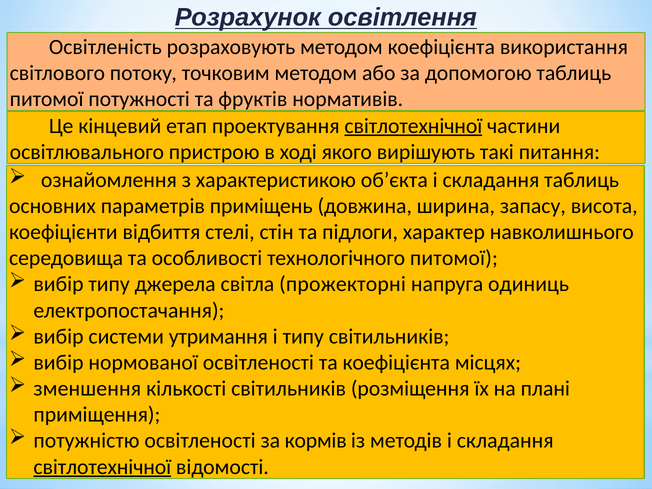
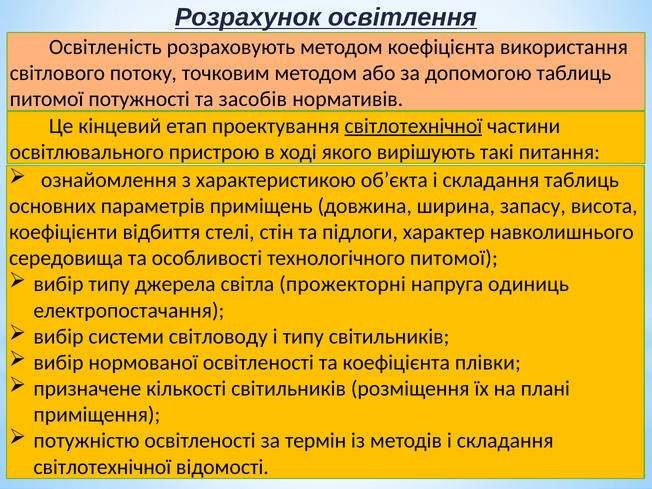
фруктів: фруктів -> засобів
утримання: утримання -> світловоду
місцях: місцях -> плівки
зменшення: зменшення -> призначене
кормів: кормів -> термін
світлотехнічної at (102, 467) underline: present -> none
